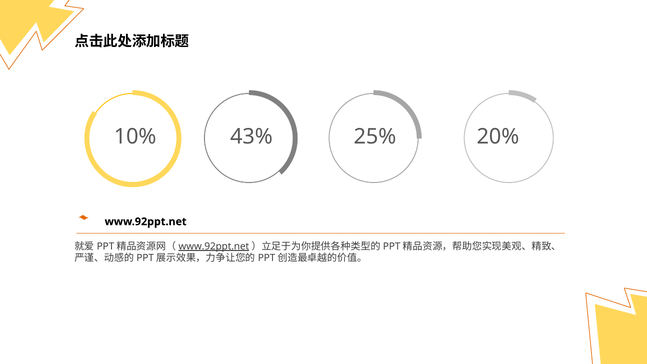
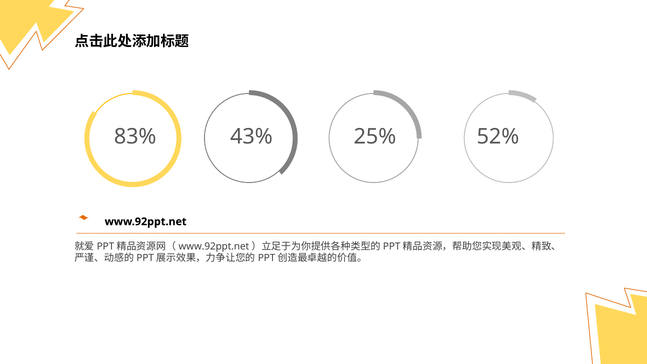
10%: 10% -> 83%
20%: 20% -> 52%
www.92ppt.net at (214, 246) underline: present -> none
